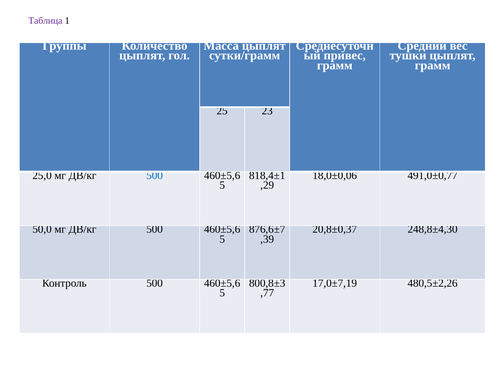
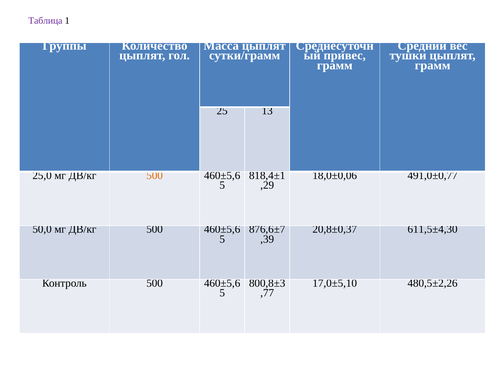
23: 23 -> 13
500 at (155, 176) colour: blue -> orange
248,8±4,30: 248,8±4,30 -> 611,5±4,30
17,0±7,19: 17,0±7,19 -> 17,0±5,10
